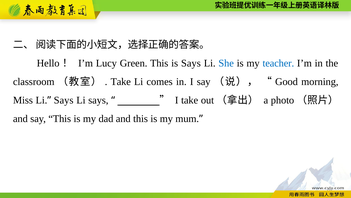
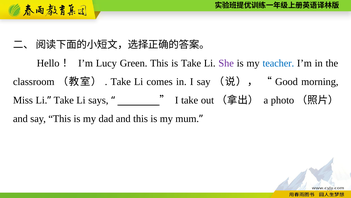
is Says: Says -> Take
She colour: blue -> purple
Says at (64, 100): Says -> Take
